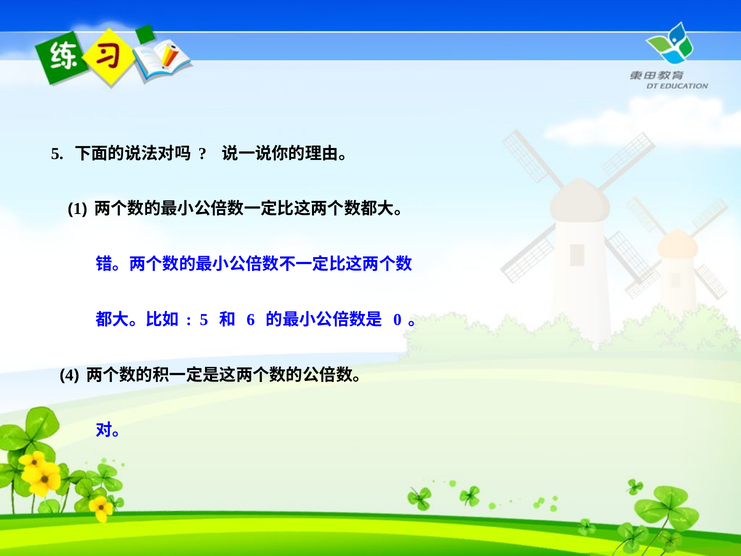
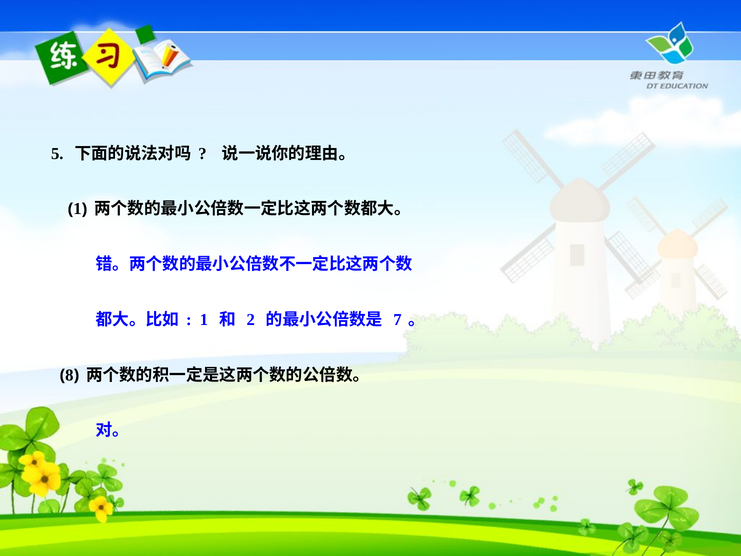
5 at (204, 320): 5 -> 1
6: 6 -> 2
0: 0 -> 7
4: 4 -> 8
